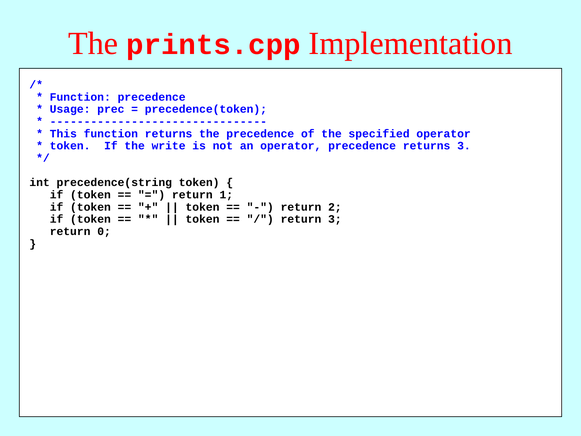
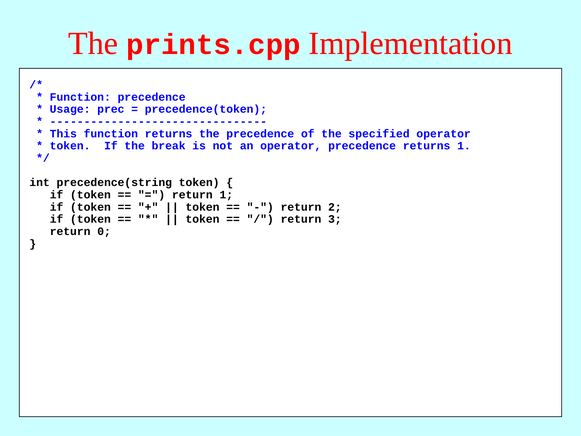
write: write -> break
returns 3: 3 -> 1
